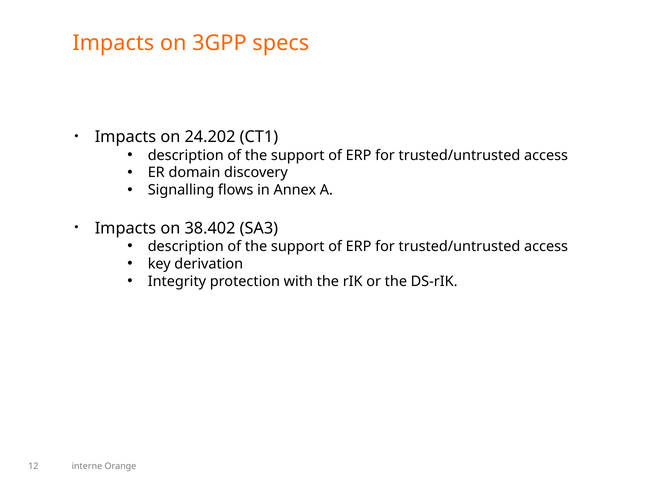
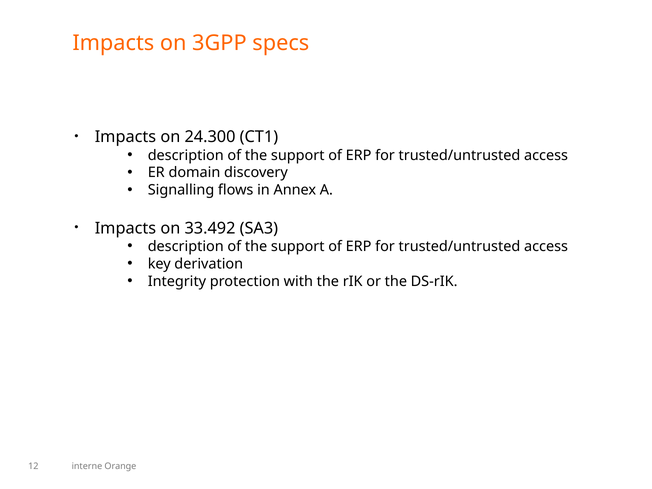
24.202: 24.202 -> 24.300
38.402: 38.402 -> 33.492
